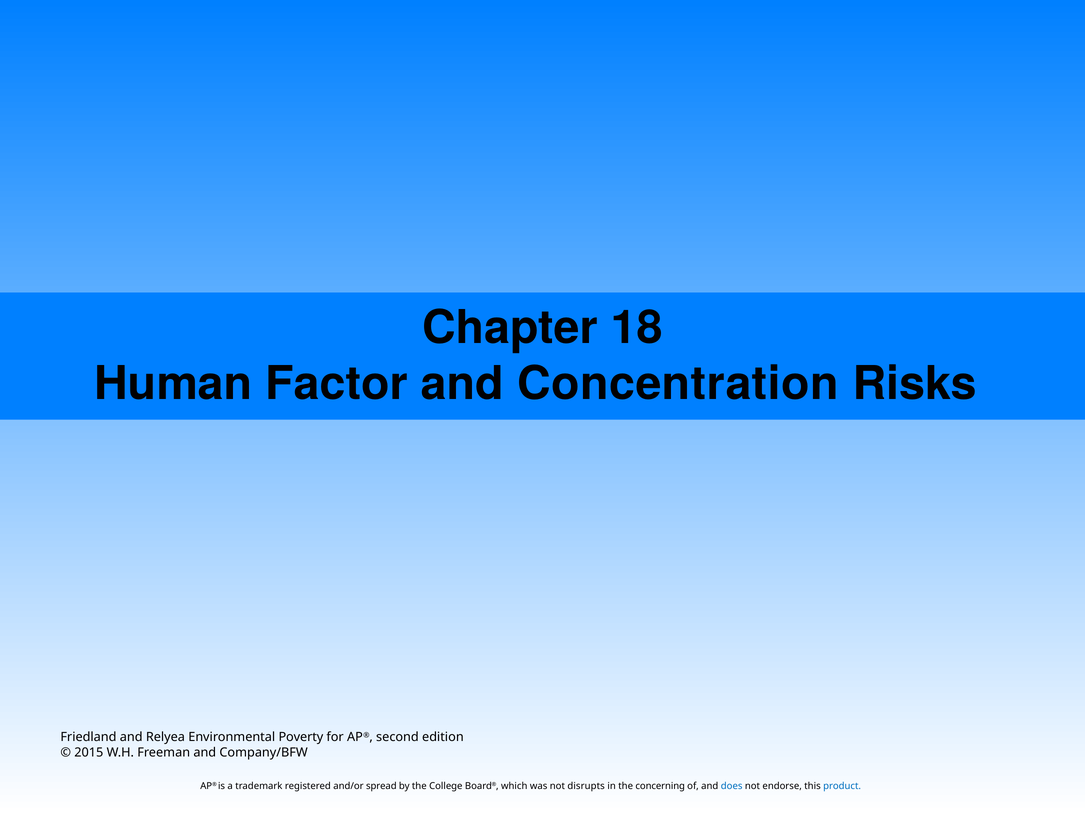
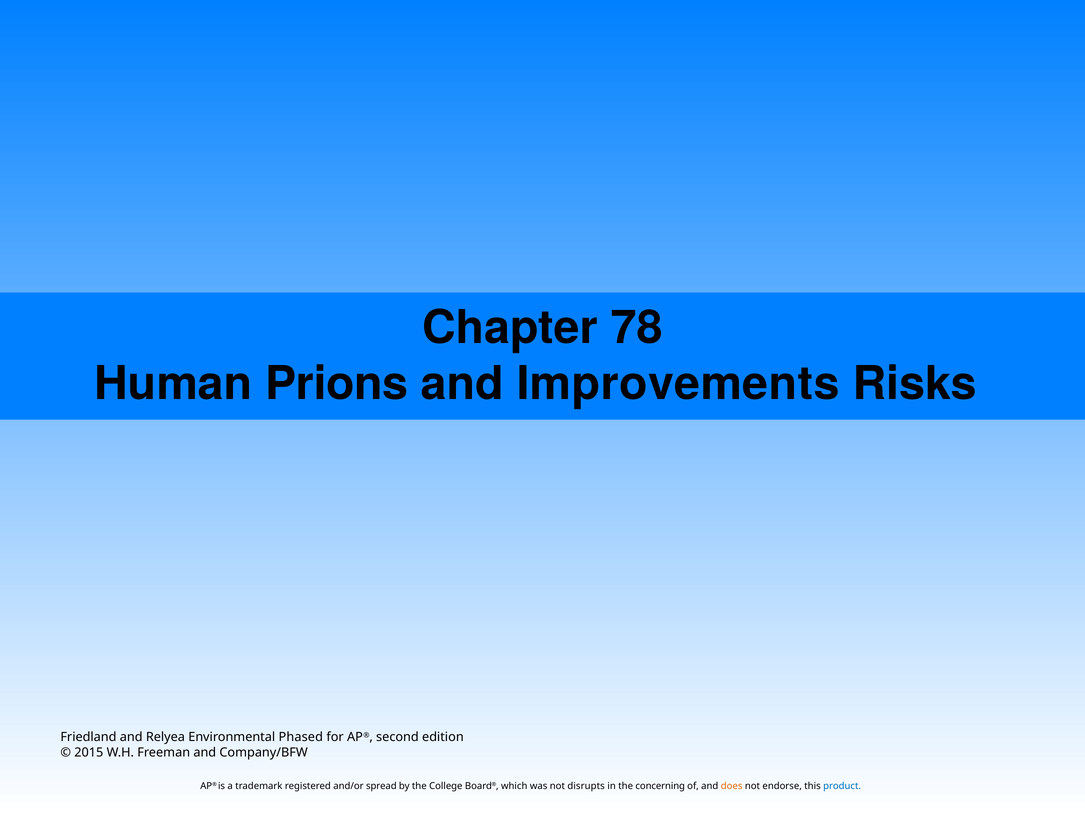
18: 18 -> 78
Factor: Factor -> Prions
Concentration: Concentration -> Improvements
Poverty: Poverty -> Phased
does colour: blue -> orange
